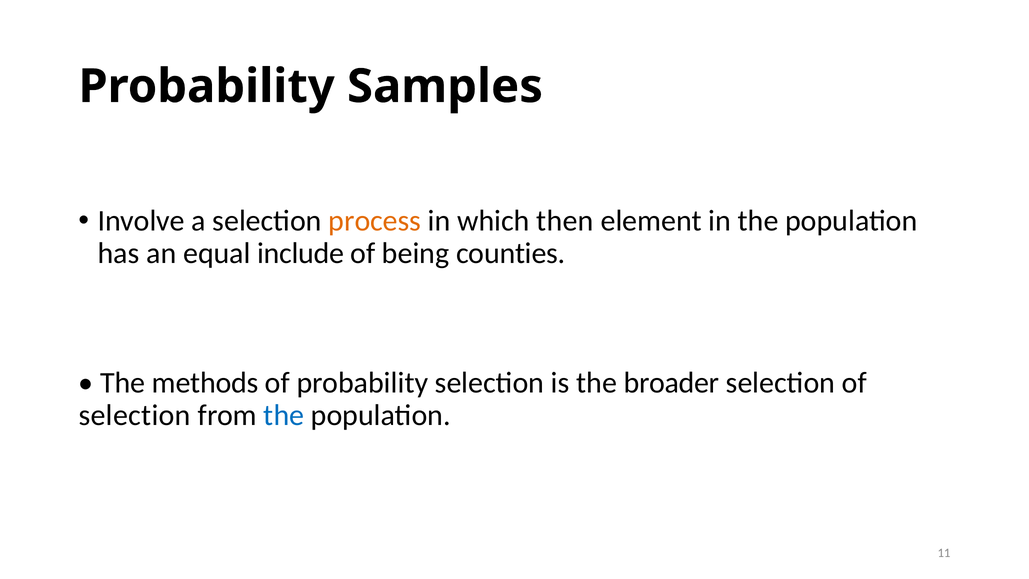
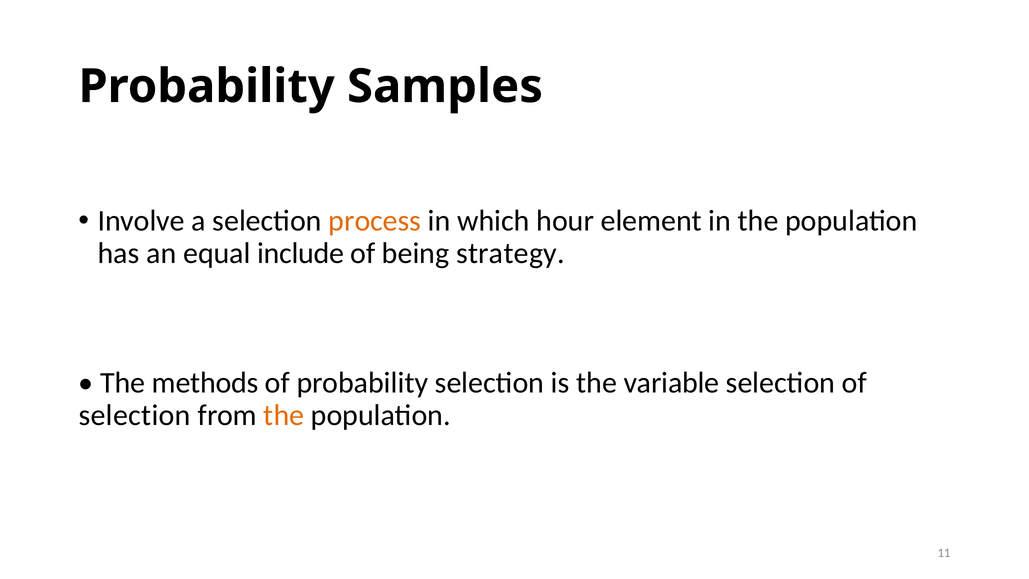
then: then -> hour
counties: counties -> strategy
broader: broader -> variable
the at (284, 415) colour: blue -> orange
